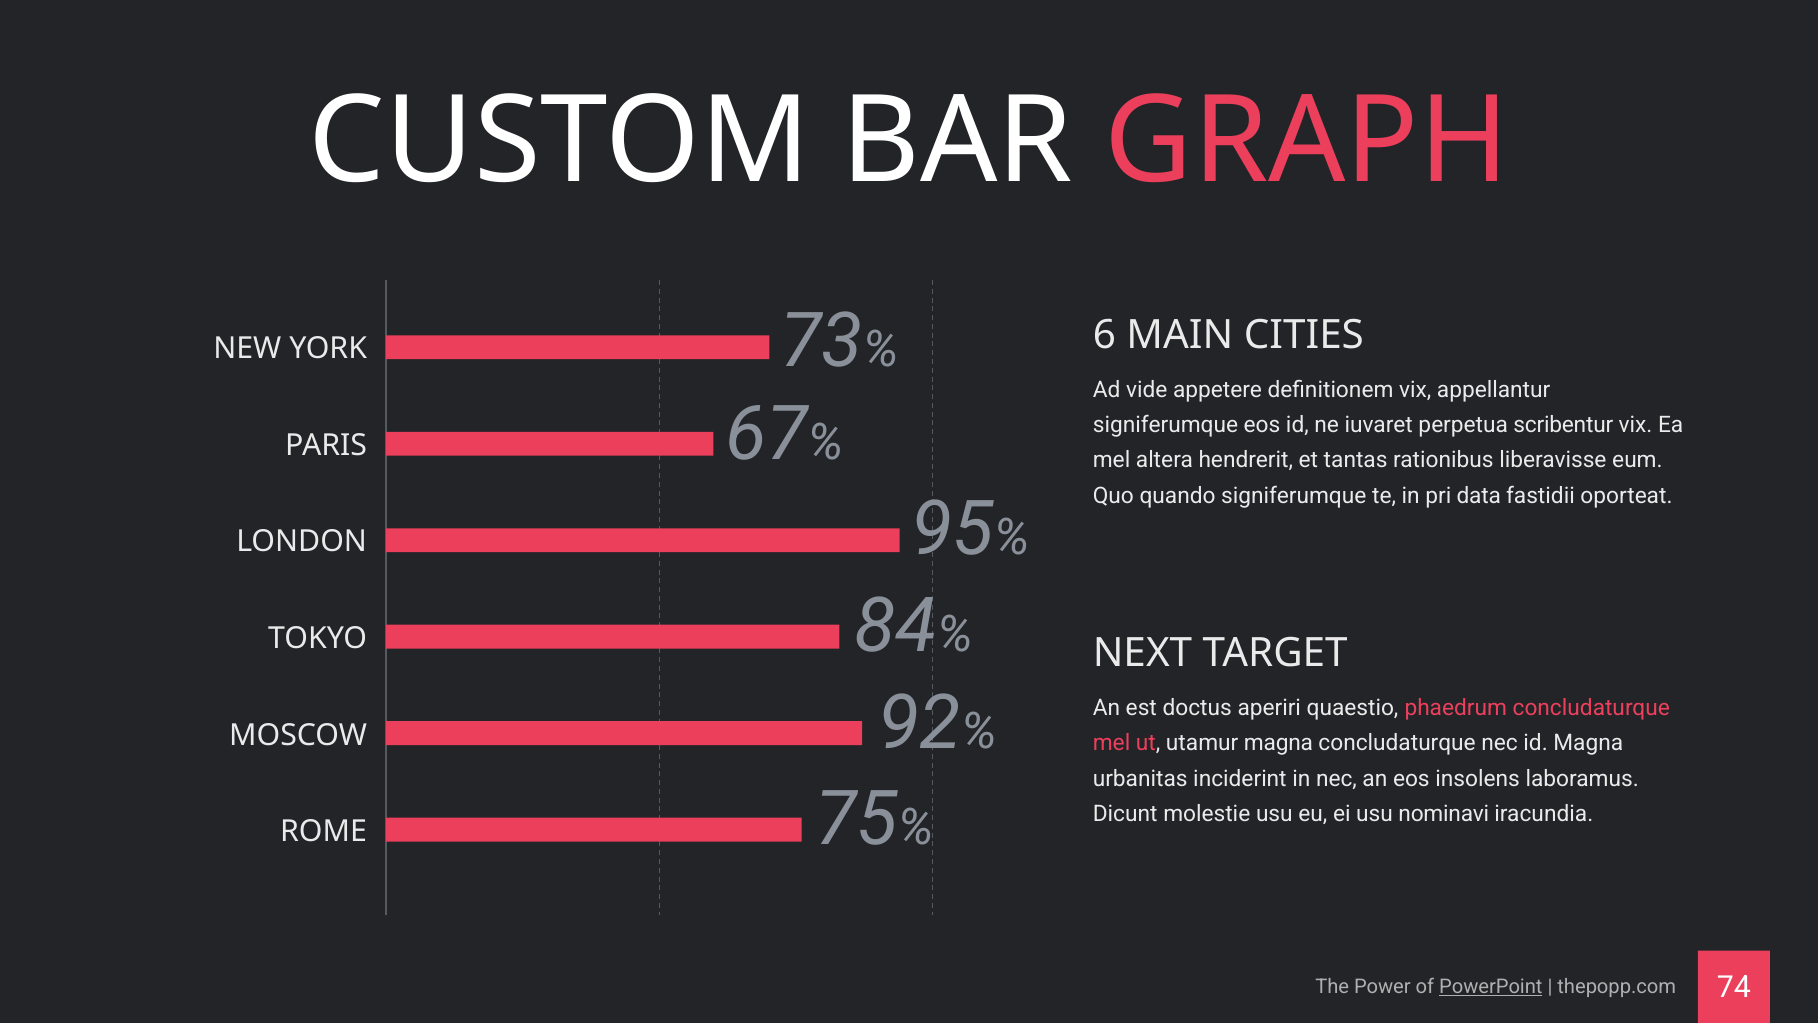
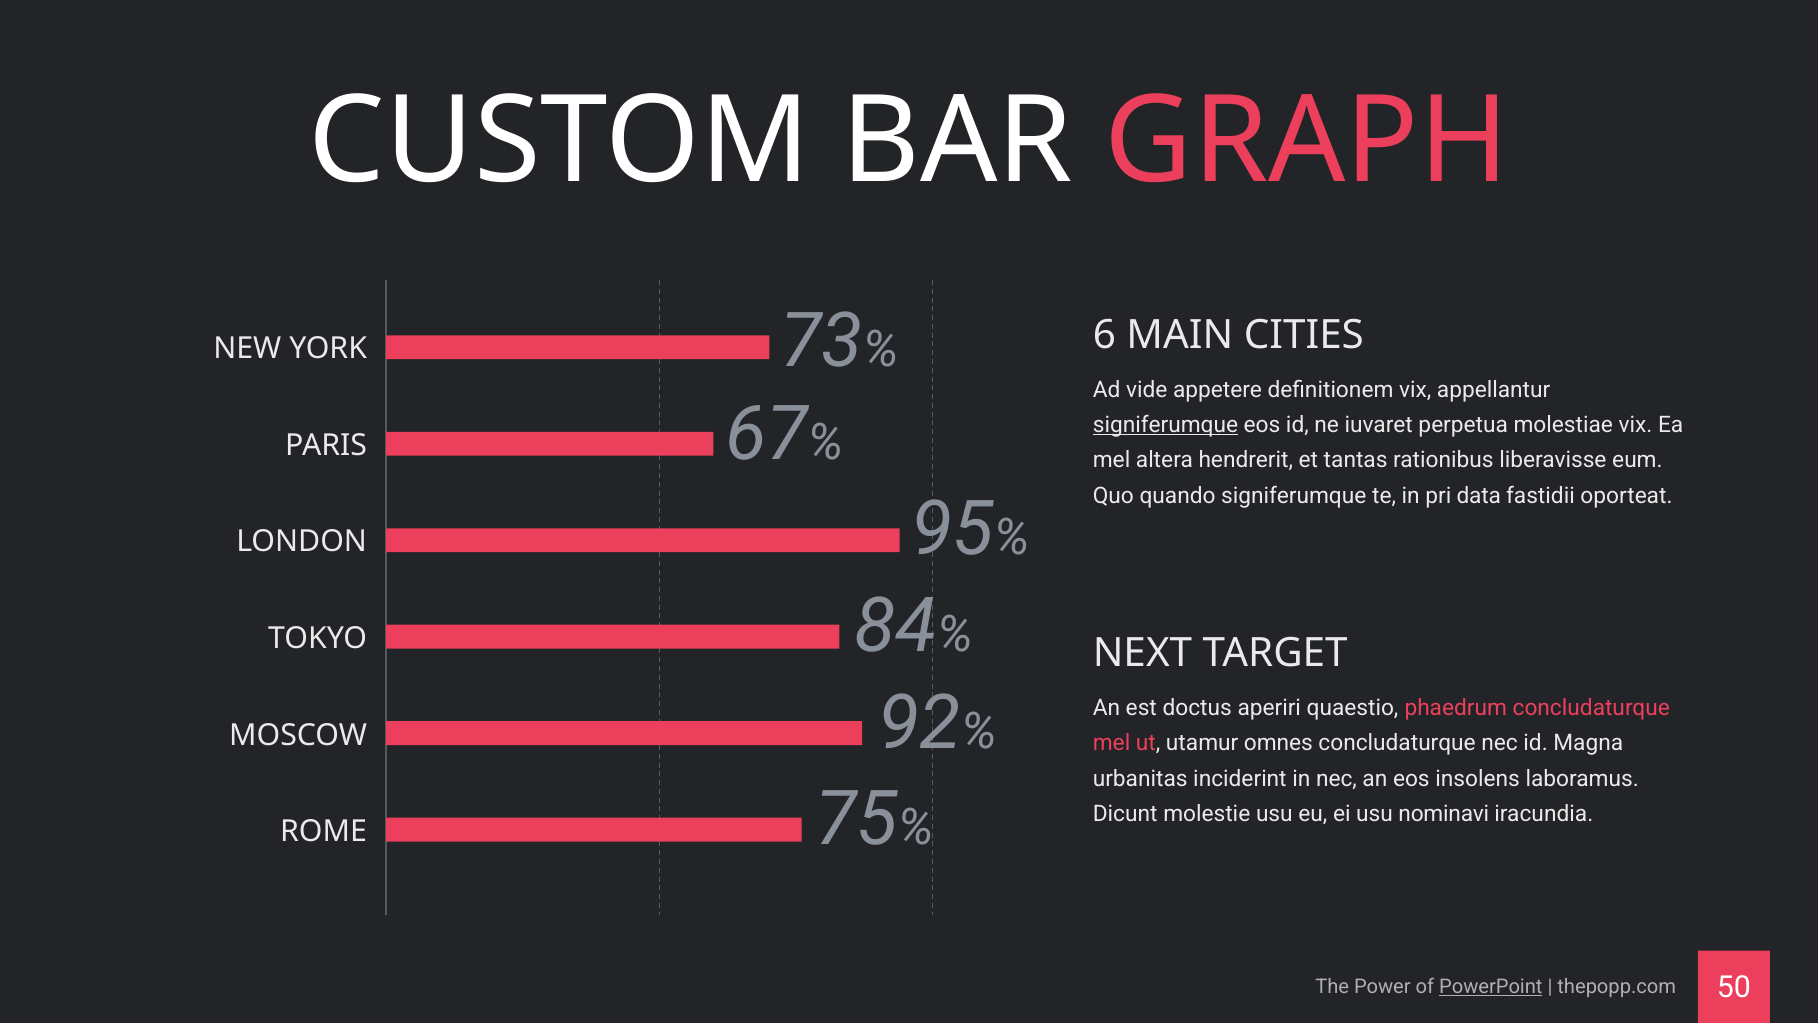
signiferumque at (1165, 425) underline: none -> present
scribentur: scribentur -> molestiae
utamur magna: magna -> omnes
74: 74 -> 50
